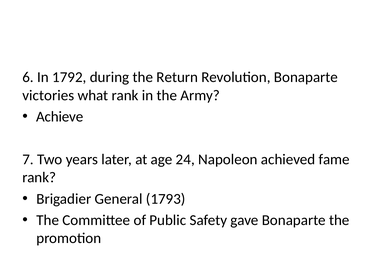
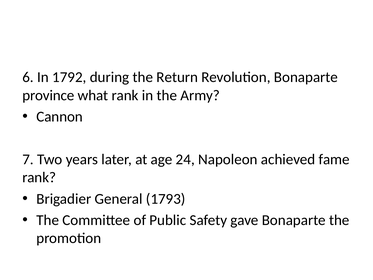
victories: victories -> province
Achieve: Achieve -> Cannon
